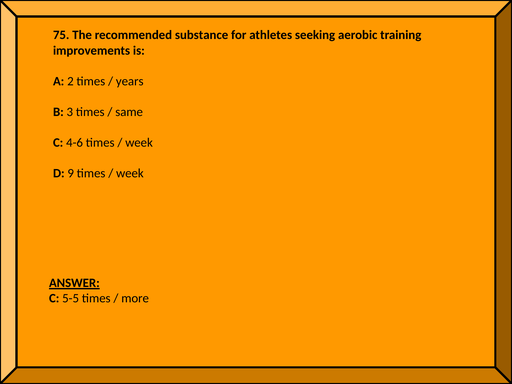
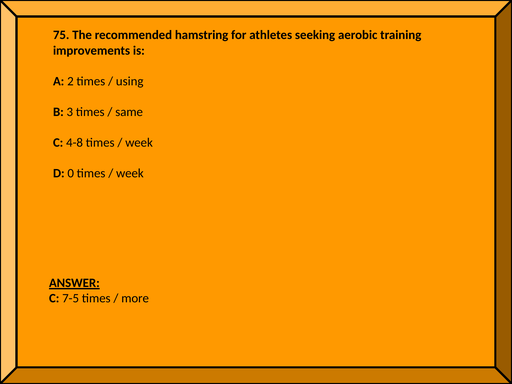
substance: substance -> hamstring
years: years -> using
4-6: 4-6 -> 4-8
9: 9 -> 0
5-5: 5-5 -> 7-5
